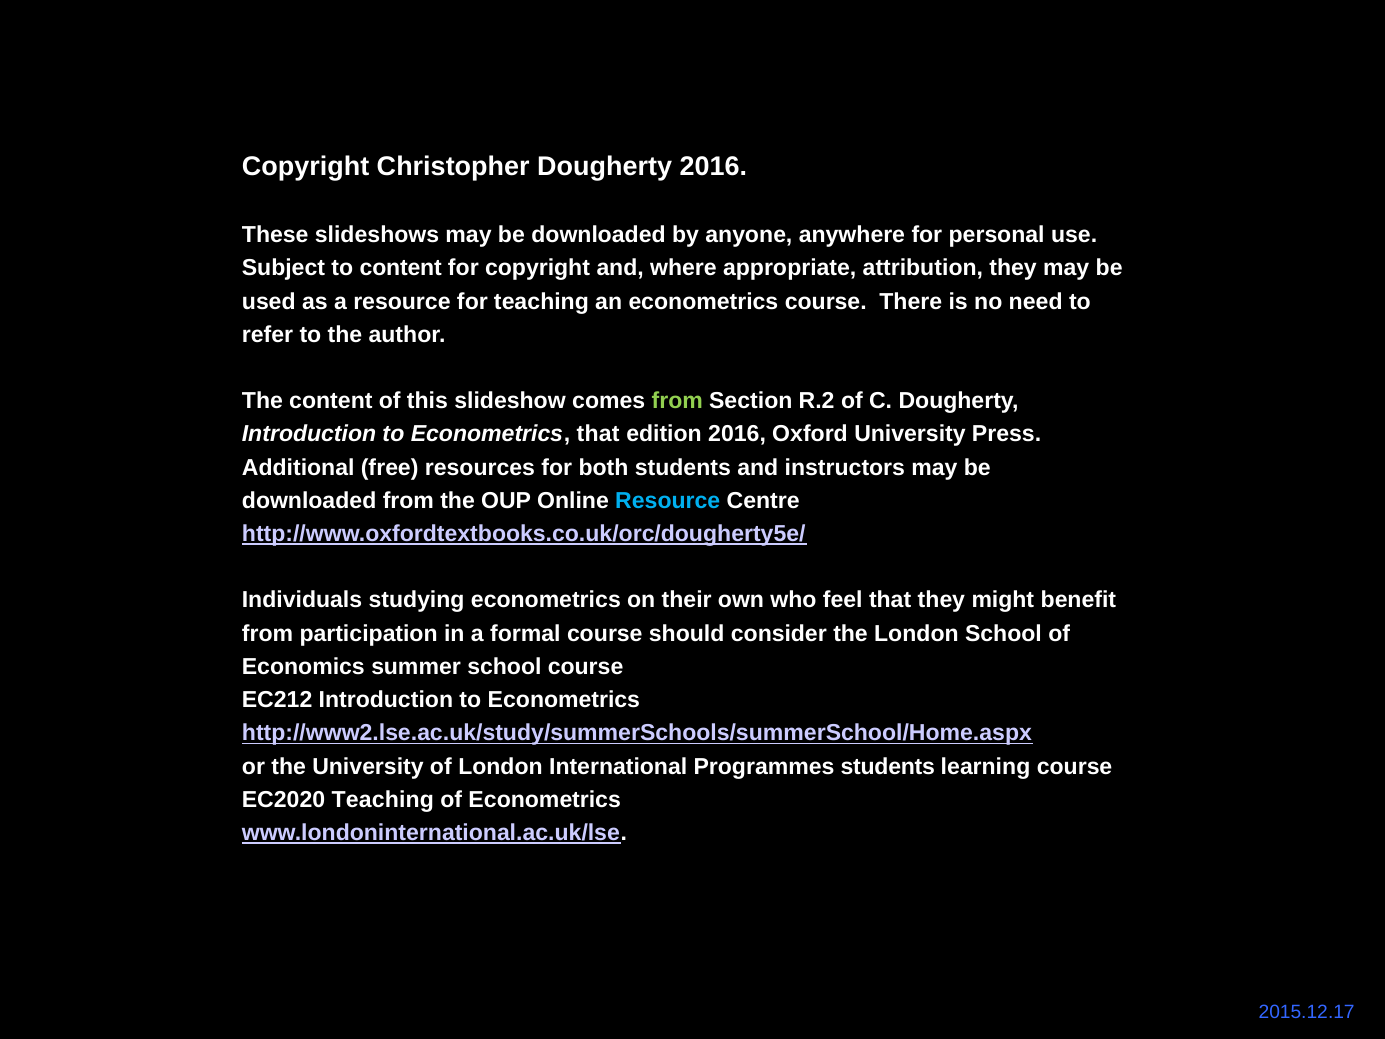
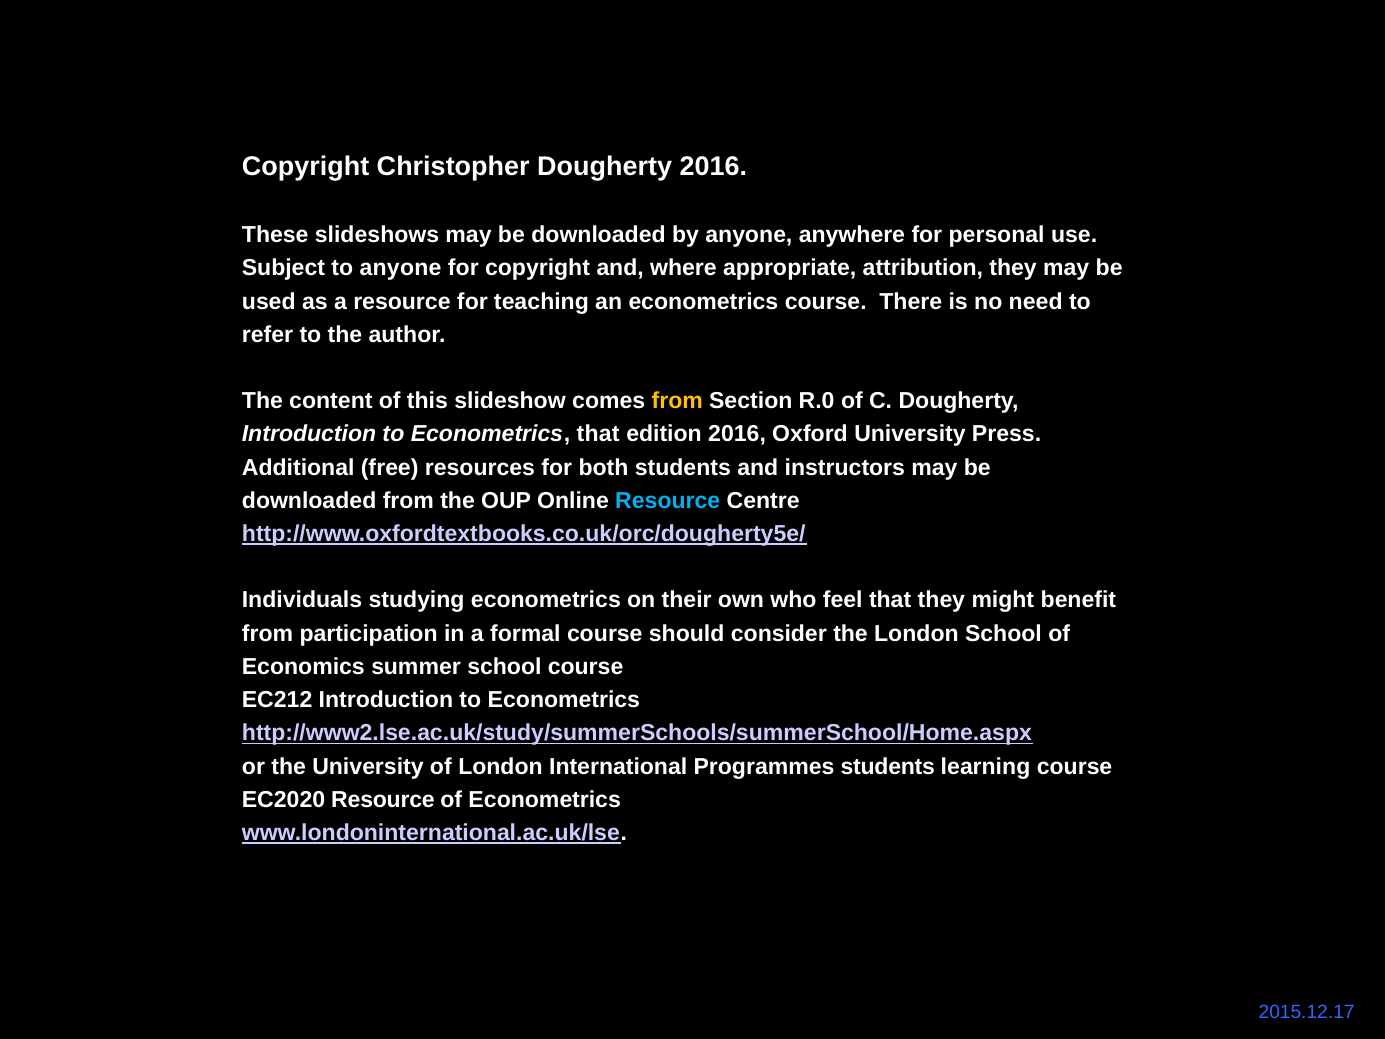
to content: content -> anyone
from at (677, 401) colour: light green -> yellow
R.2: R.2 -> R.0
EC2020 Teaching: Teaching -> Resource
